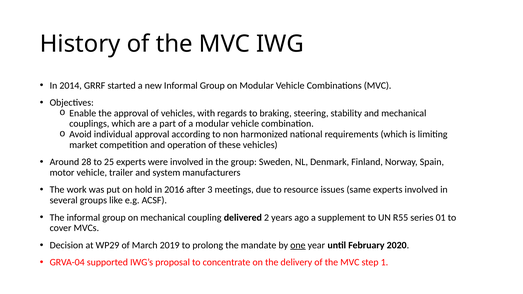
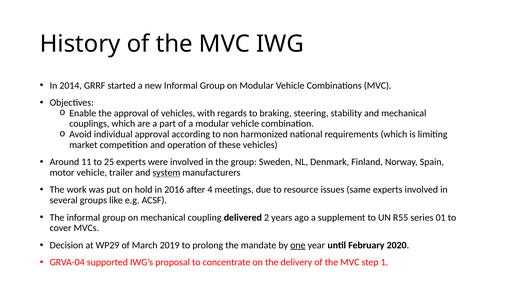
28: 28 -> 11
system underline: none -> present
3: 3 -> 4
